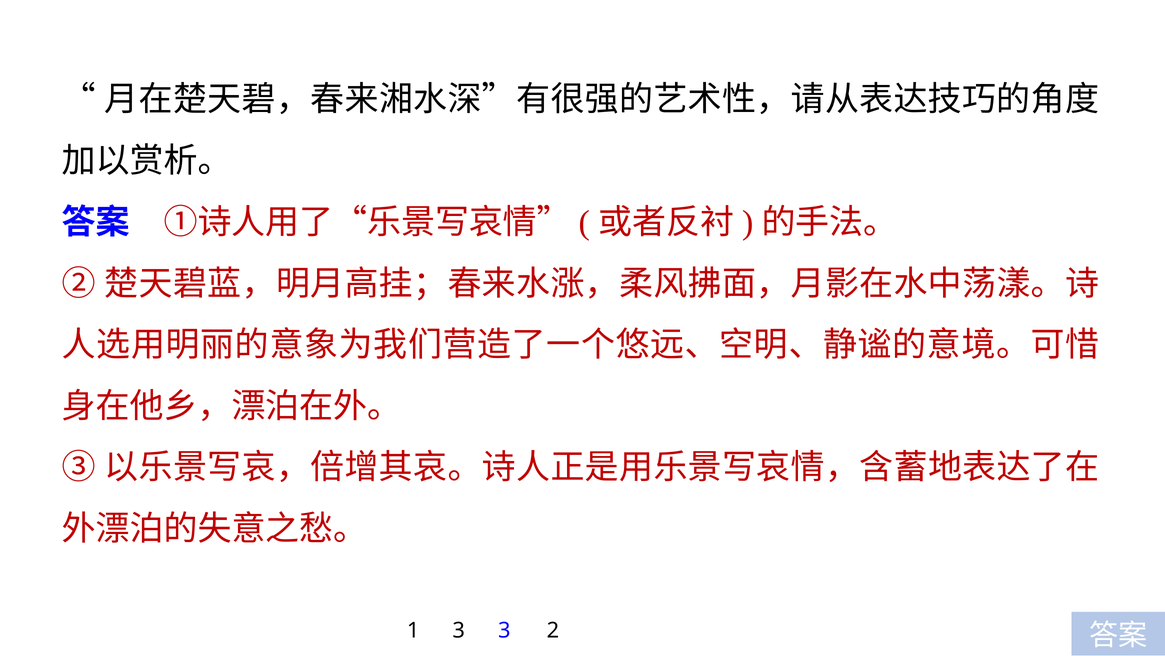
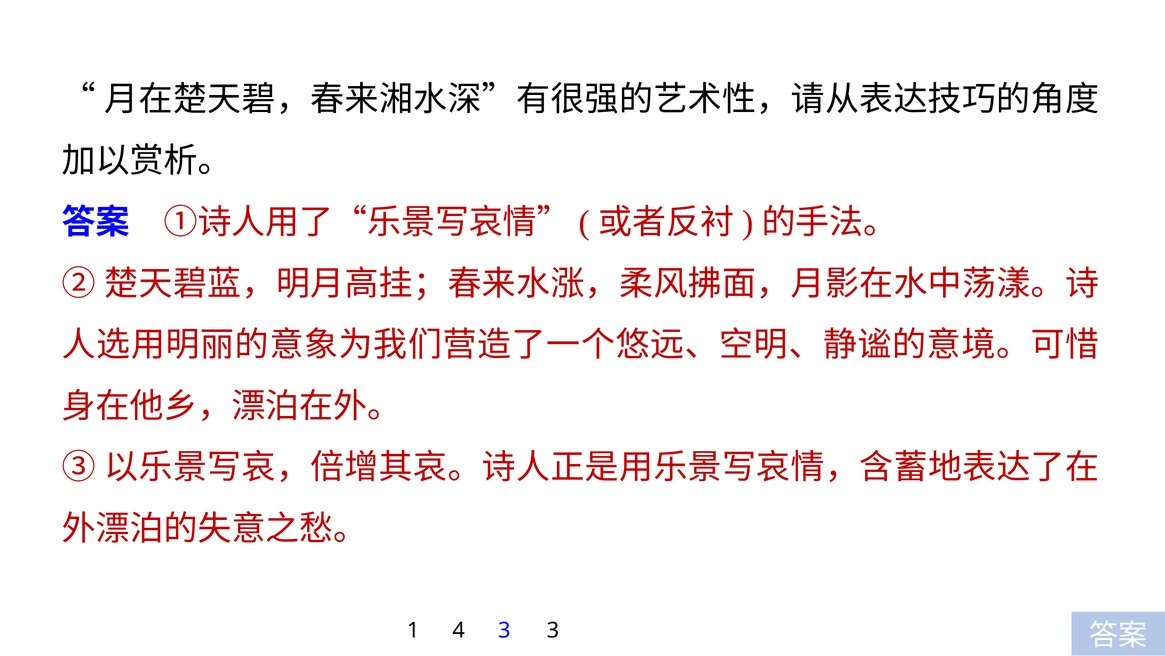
1 3: 3 -> 4
3 2: 2 -> 3
